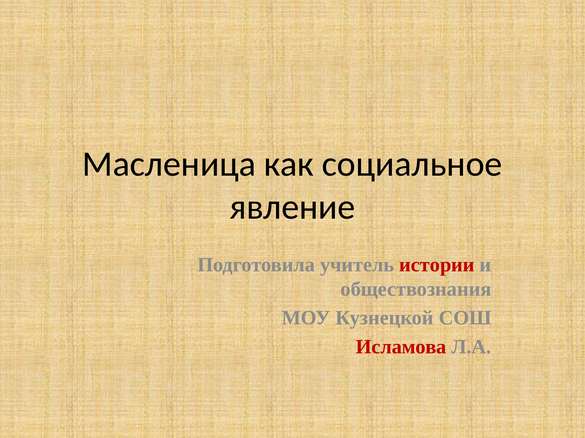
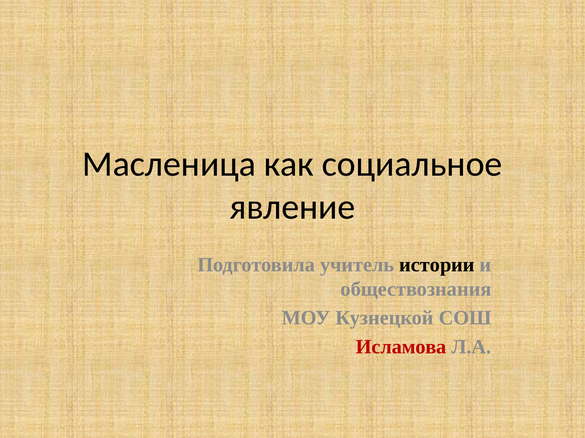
истории colour: red -> black
